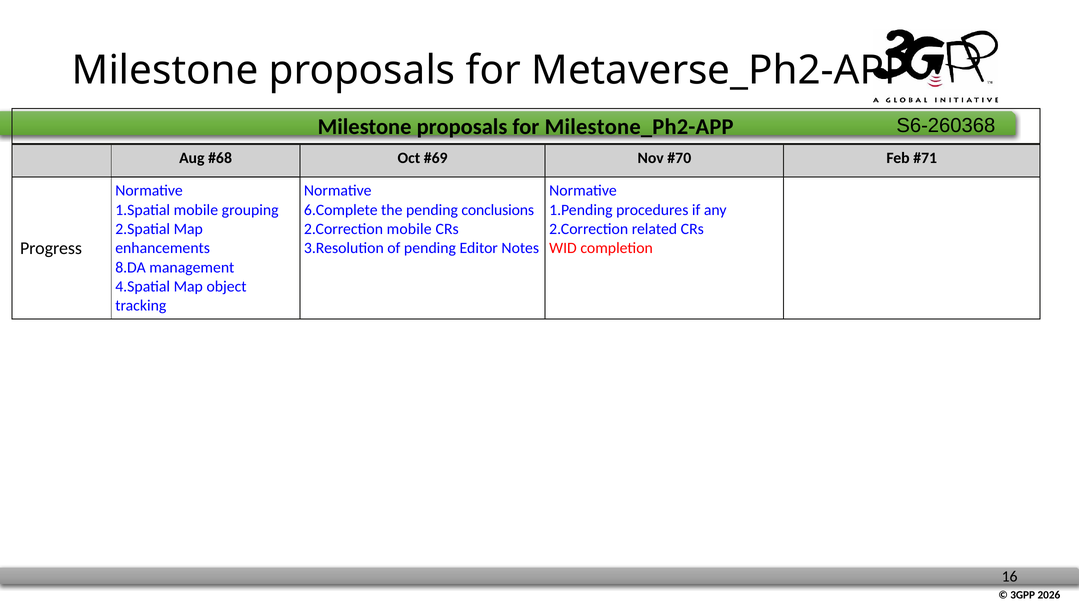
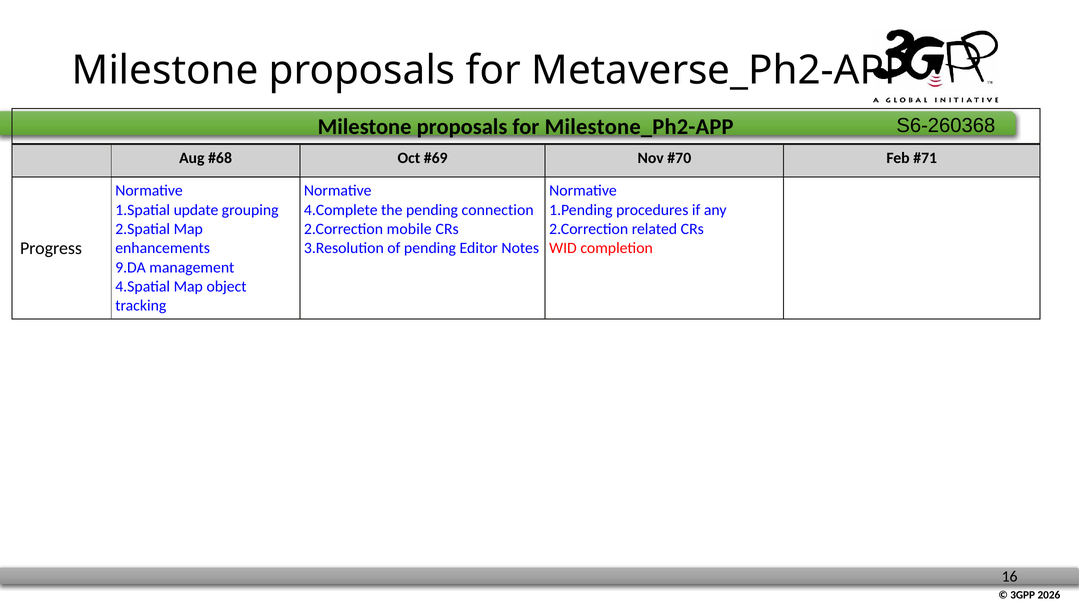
1.Spatial mobile: mobile -> update
6.Complete: 6.Complete -> 4.Complete
conclusions: conclusions -> connection
8.DA: 8.DA -> 9.DA
